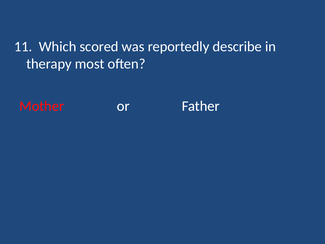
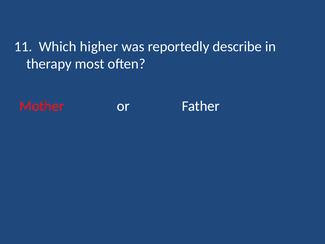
scored: scored -> higher
